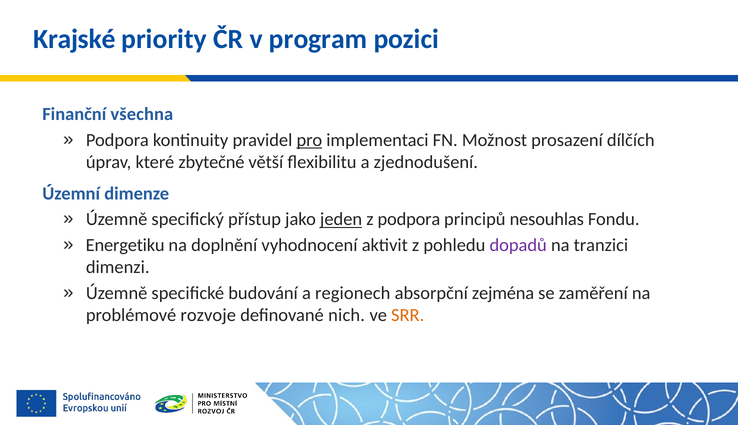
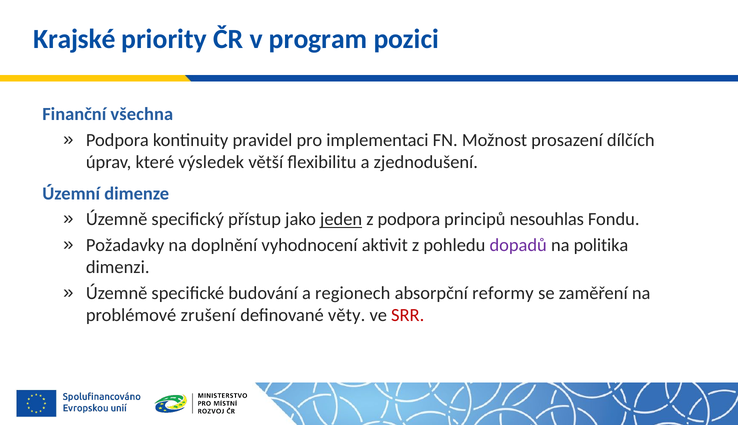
pro underline: present -> none
zbytečné: zbytečné -> výsledek
Energetiku: Energetiku -> Požadavky
tranzici: tranzici -> politika
zejména: zejména -> reformy
rozvoje: rozvoje -> zrušení
nich: nich -> věty
SRR colour: orange -> red
